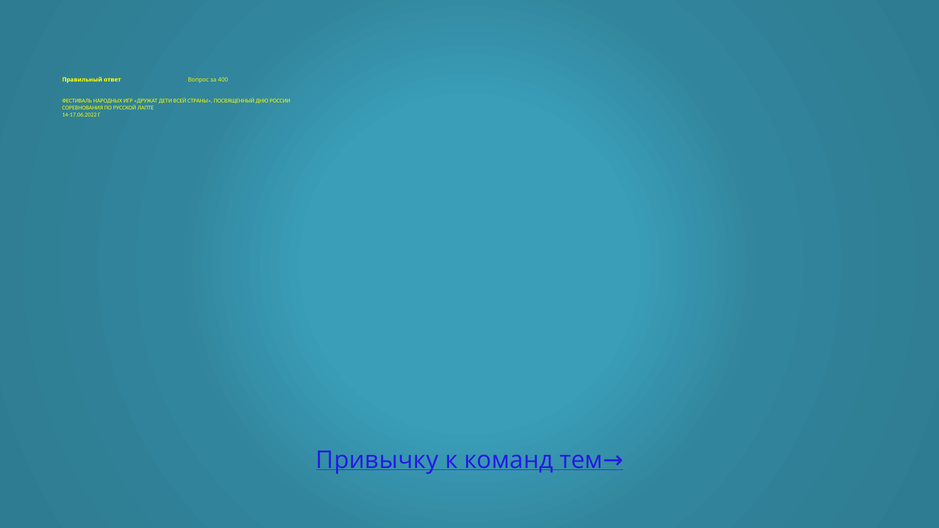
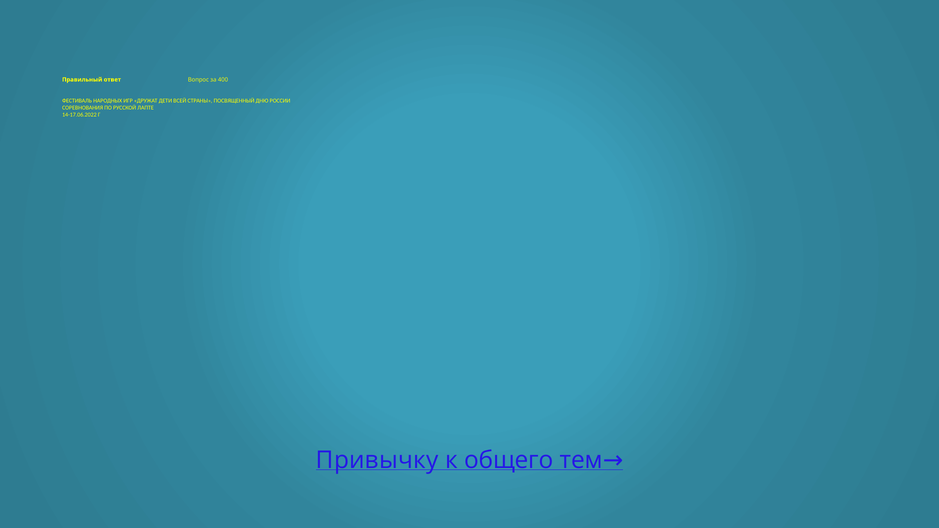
команд: команд -> общего
